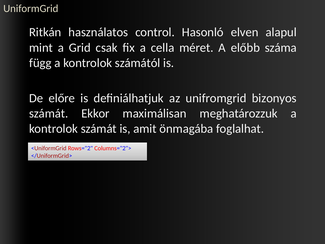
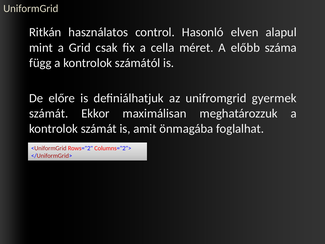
bizonyos: bizonyos -> gyermek
